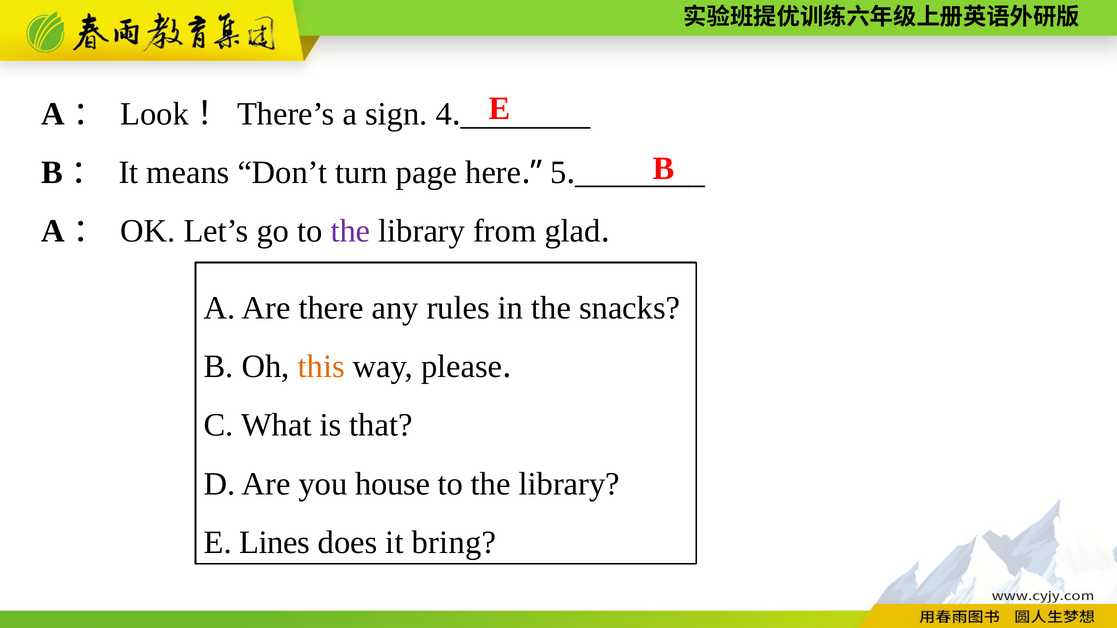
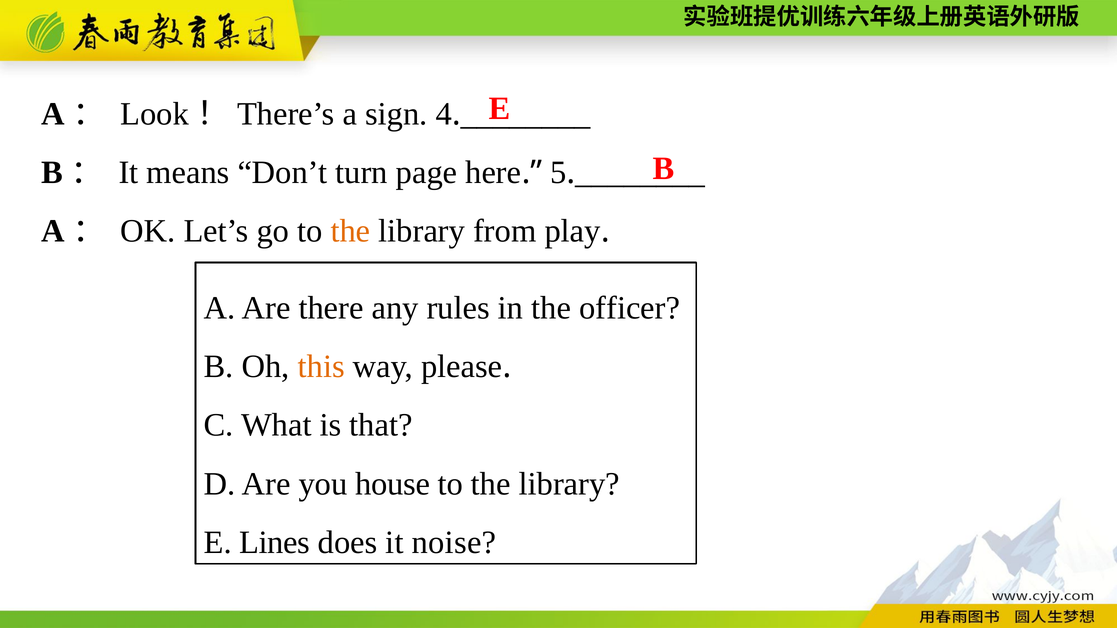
the at (350, 231) colour: purple -> orange
glad: glad -> play
snacks: snacks -> officer
bring: bring -> noise
